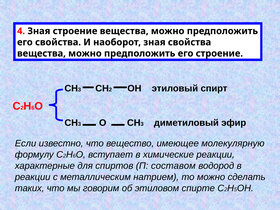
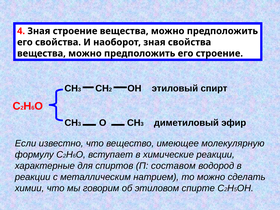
таких: таких -> химии
